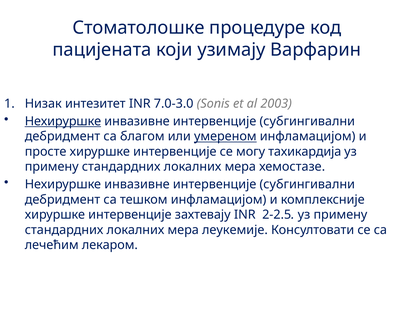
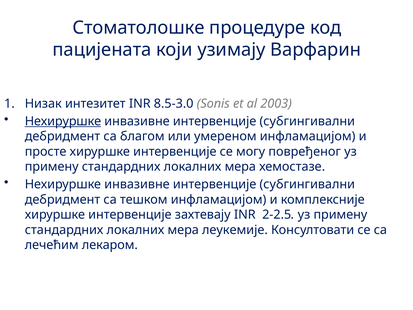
7.0-3.0: 7.0-3.0 -> 8.5-3.0
умереном underline: present -> none
тахикардија: тахикардија -> повређеног
